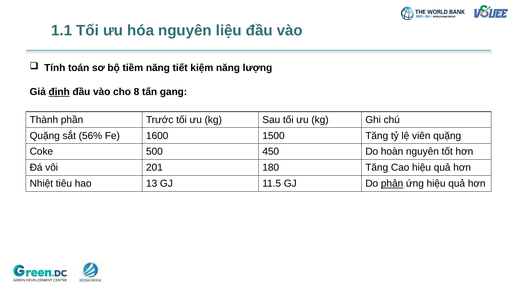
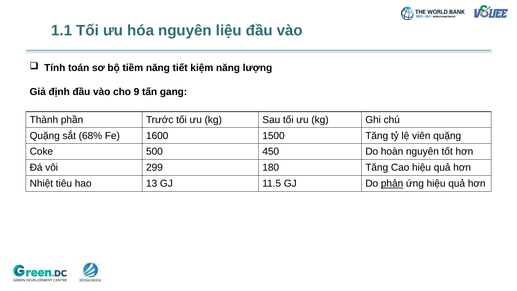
định underline: present -> none
8: 8 -> 9
56%: 56% -> 68%
201: 201 -> 299
